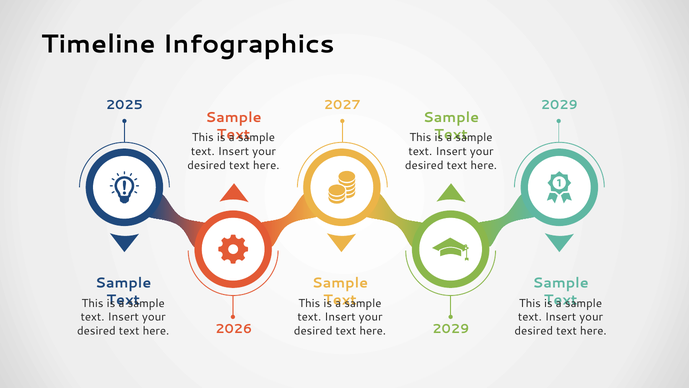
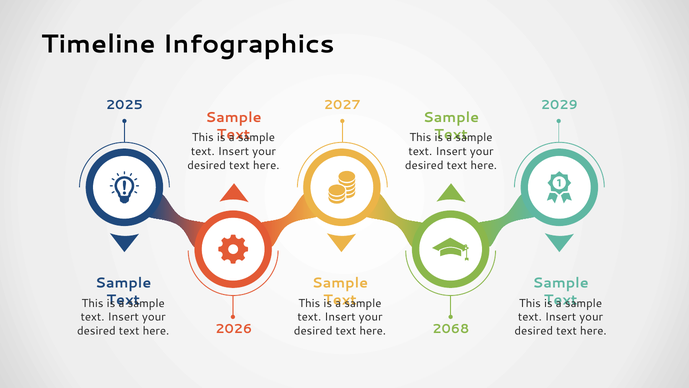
2029 at (451, 329): 2029 -> 2068
